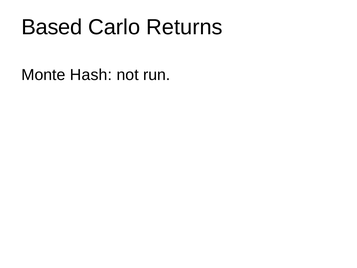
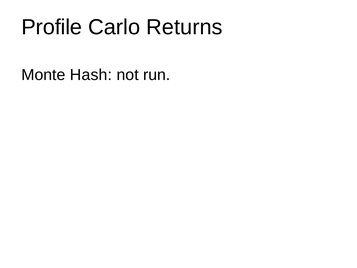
Based: Based -> Profile
